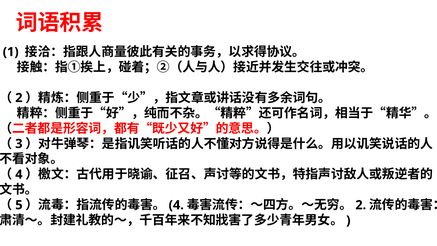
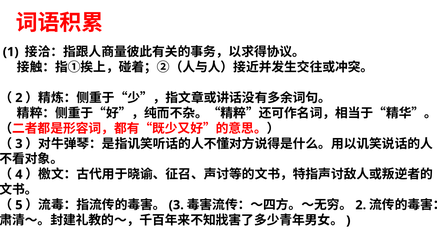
4 at (176, 205): 4 -> 3
